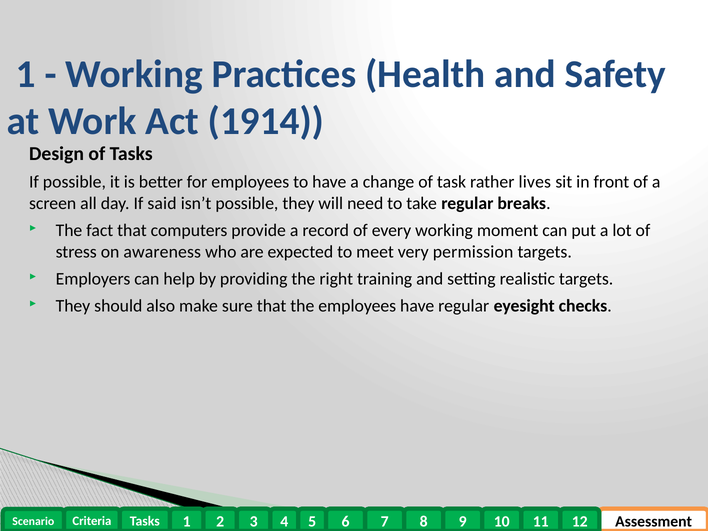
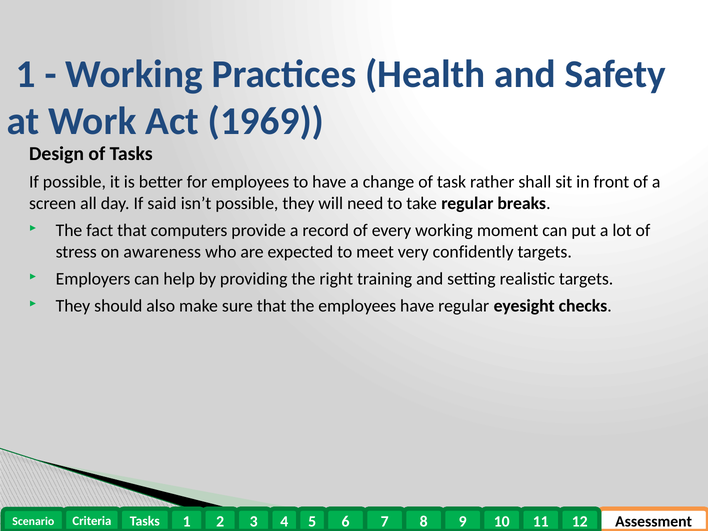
1914: 1914 -> 1969
lives: lives -> shall
permission: permission -> confidently
